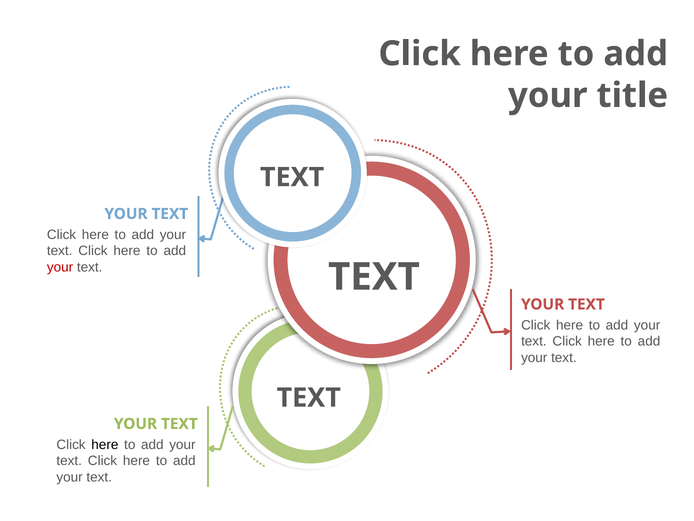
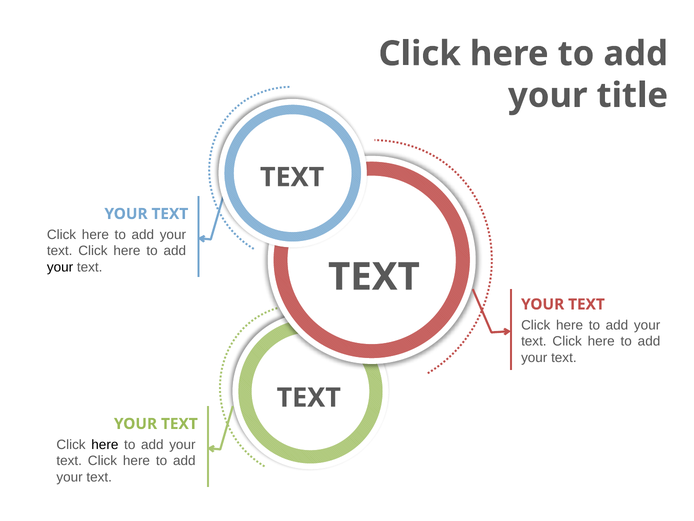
your at (60, 267) colour: red -> black
